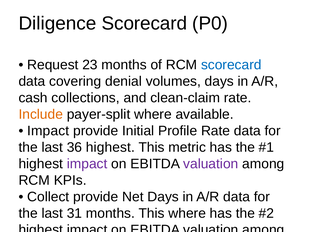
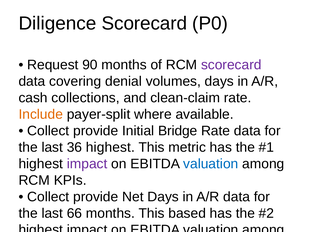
23: 23 -> 90
scorecard at (231, 65) colour: blue -> purple
Impact at (48, 131): Impact -> Collect
Profile: Profile -> Bridge
valuation at (211, 164) colour: purple -> blue
31: 31 -> 66
This where: where -> based
